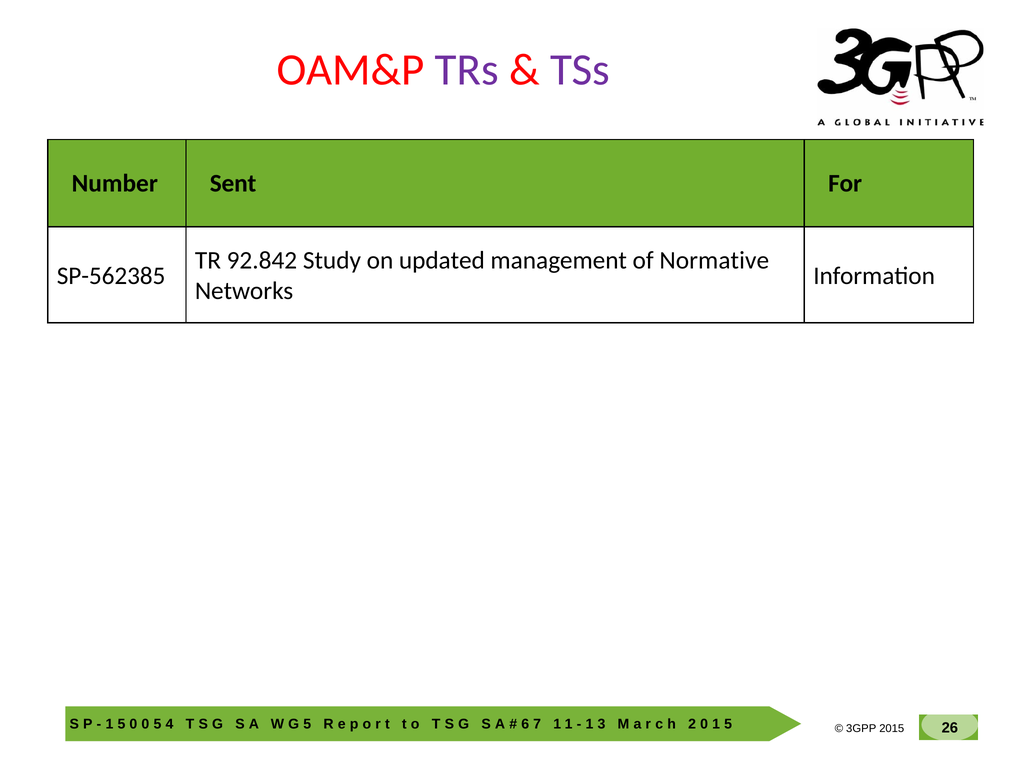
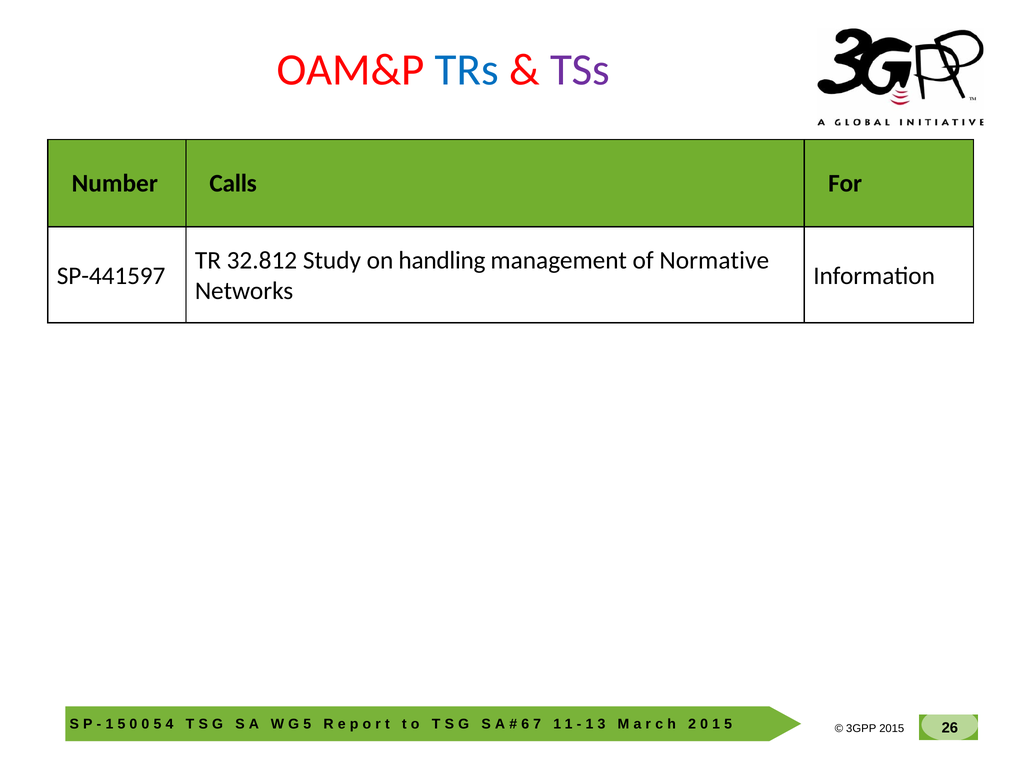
TRs colour: purple -> blue
Sent: Sent -> Calls
92.842: 92.842 -> 32.812
updated: updated -> handling
SP-562385: SP-562385 -> SP-441597
